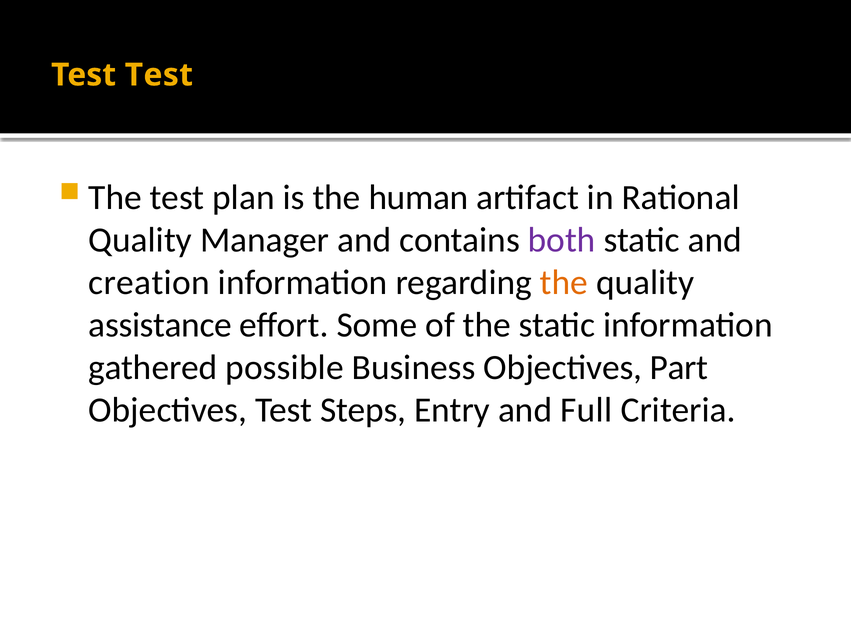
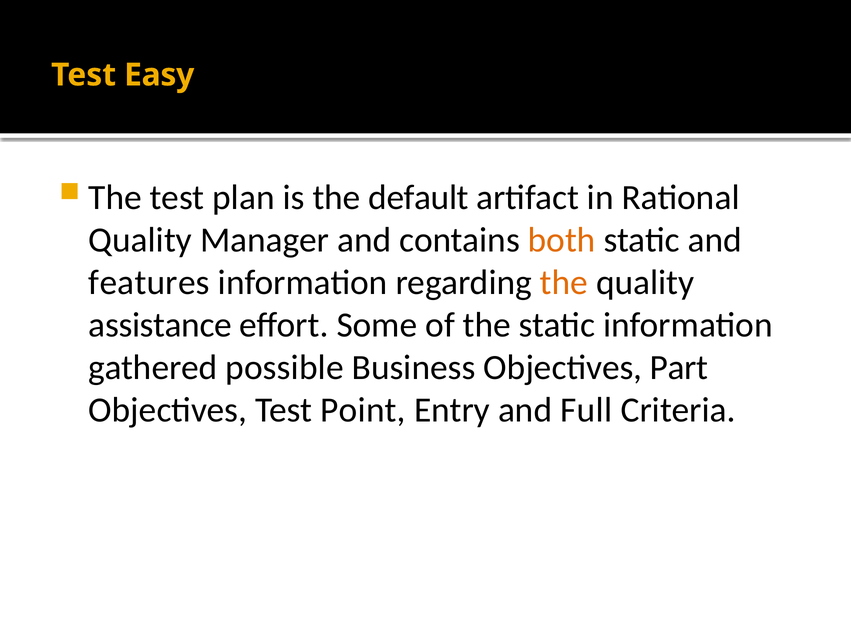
Test Test: Test -> Easy
human: human -> default
both colour: purple -> orange
creation: creation -> features
Steps: Steps -> Point
